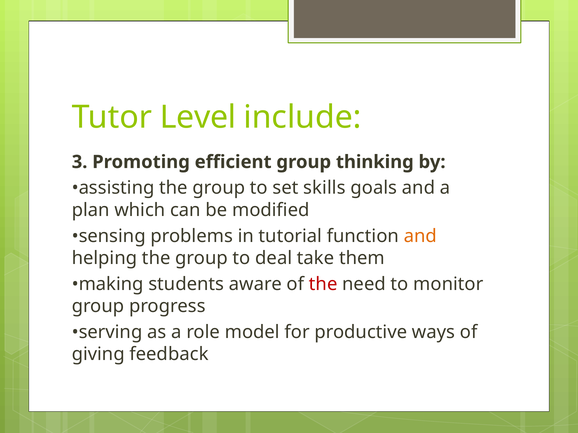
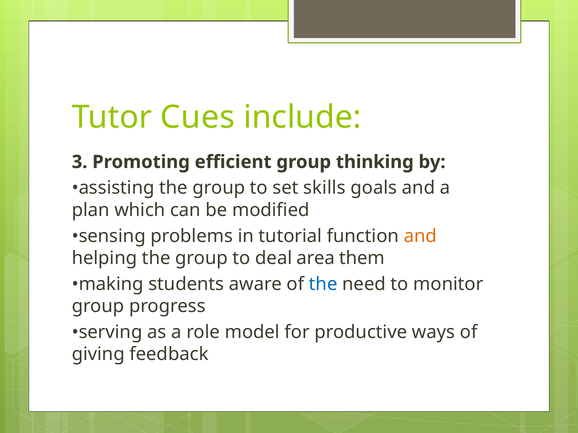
Level: Level -> Cues
take: take -> area
the at (323, 284) colour: red -> blue
